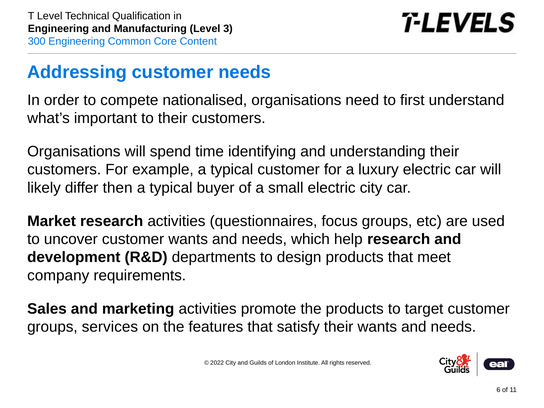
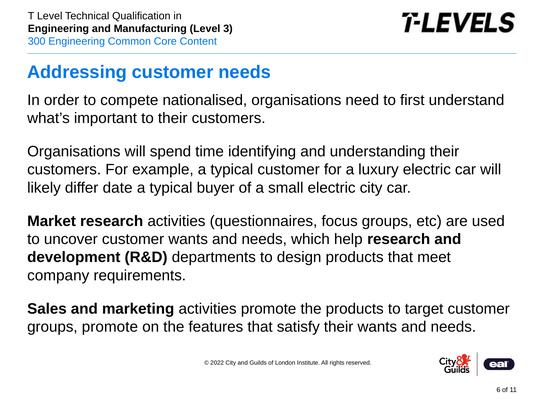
then: then -> date
groups services: services -> promote
